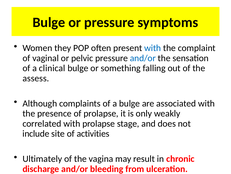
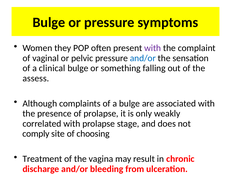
with at (153, 48) colour: blue -> purple
include: include -> comply
activities: activities -> choosing
Ultimately: Ultimately -> Treatment
